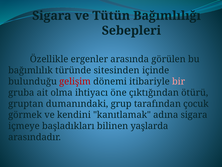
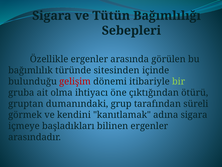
bir colour: pink -> light green
çocuk: çocuk -> süreli
bilinen yaşlarda: yaşlarda -> ergenler
